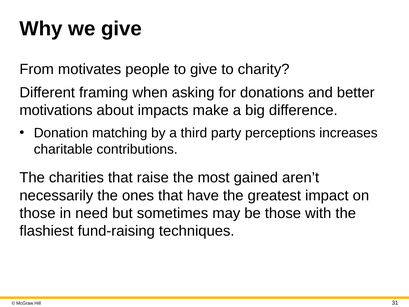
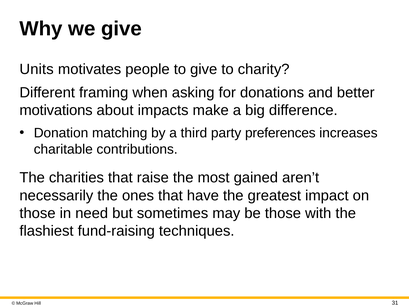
From: From -> Units
perceptions: perceptions -> preferences
